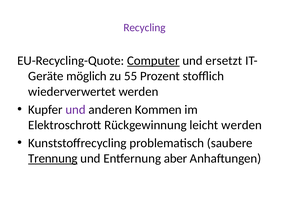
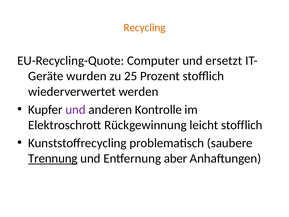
Recycling colour: purple -> orange
Computer underline: present -> none
möglich: möglich -> wurden
55: 55 -> 25
Kommen: Kommen -> Kontrolle
leicht werden: werden -> stofflich
